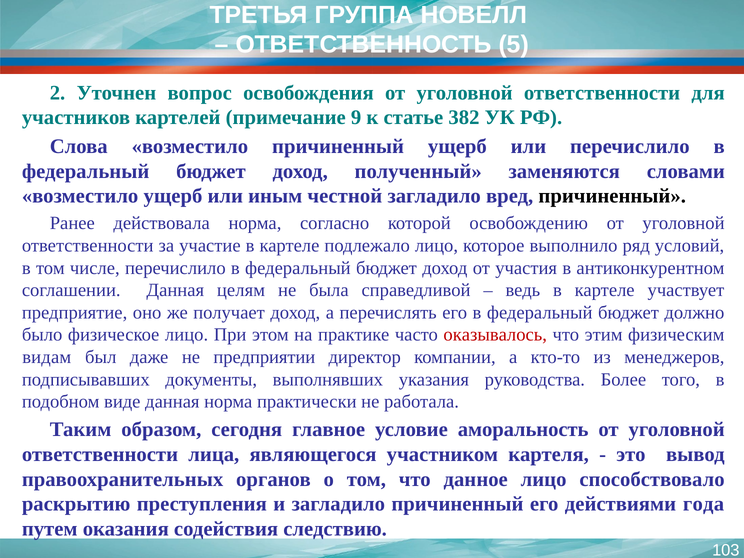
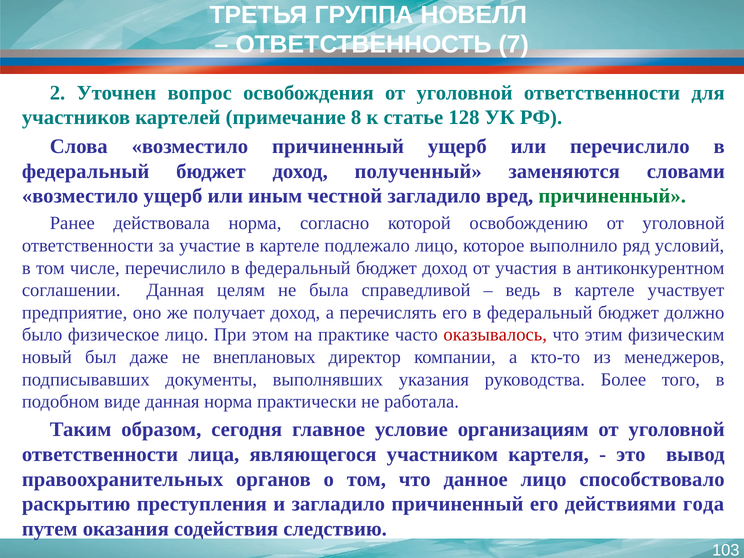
5: 5 -> 7
9: 9 -> 8
382: 382 -> 128
причиненный at (612, 196) colour: black -> green
видам: видам -> новый
предприятии: предприятии -> внеплановых
аморальность: аморальность -> организациям
